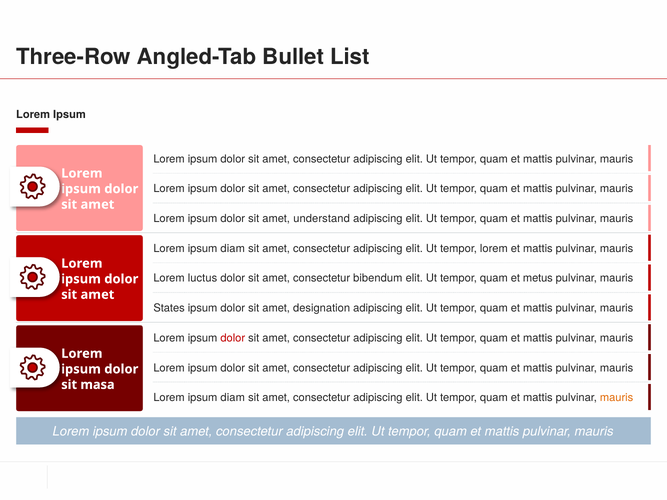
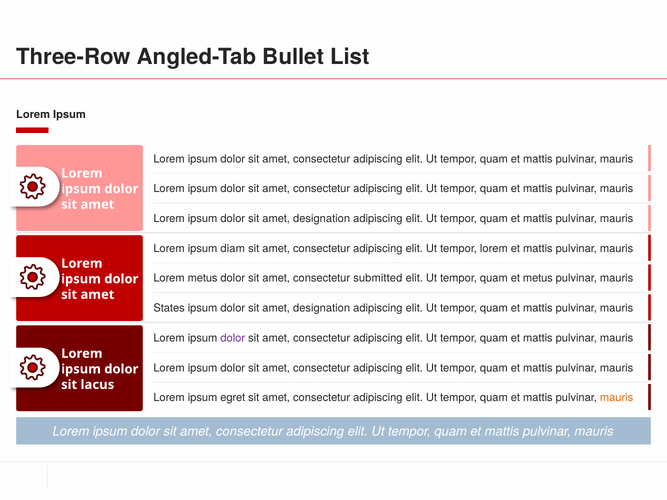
understand at (322, 219): understand -> designation
Lorem luctus: luctus -> metus
bibendum: bibendum -> submitted
dolor at (233, 338) colour: red -> purple
masa: masa -> lacus
diam at (233, 398): diam -> egret
